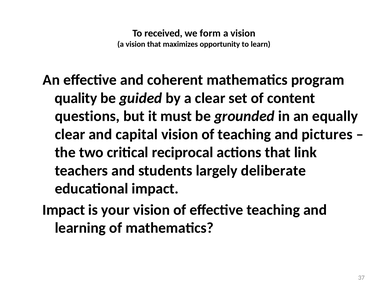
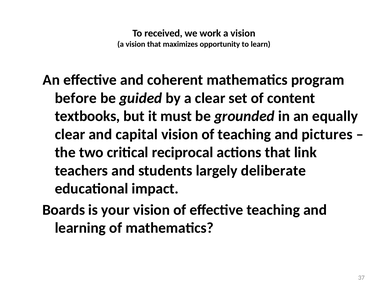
form: form -> work
quality: quality -> before
questions: questions -> textbooks
Impact at (64, 210): Impact -> Boards
